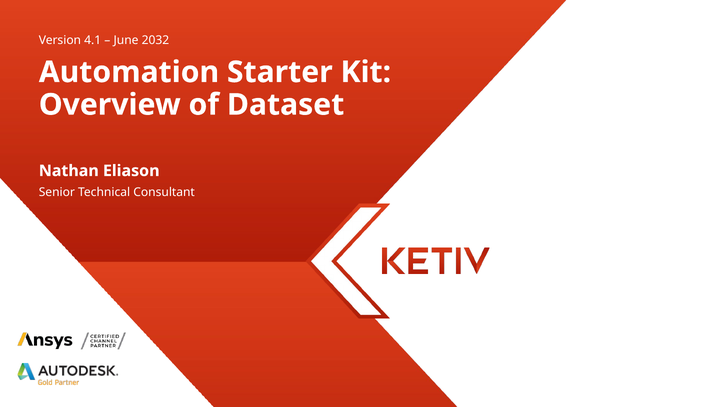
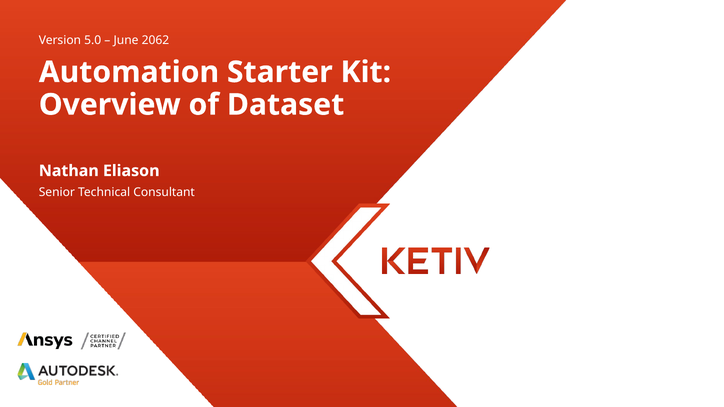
4.1: 4.1 -> 5.0
2032: 2032 -> 2062
